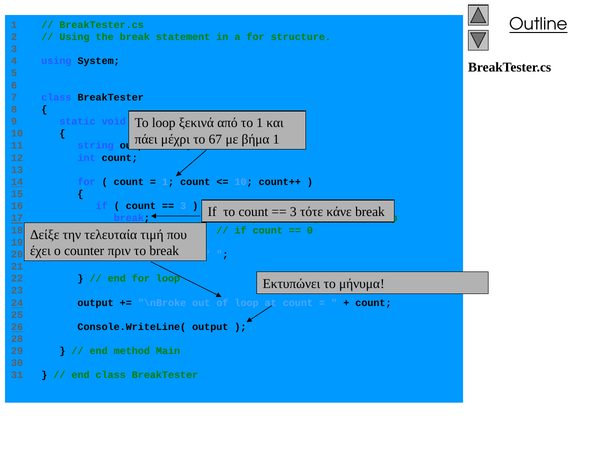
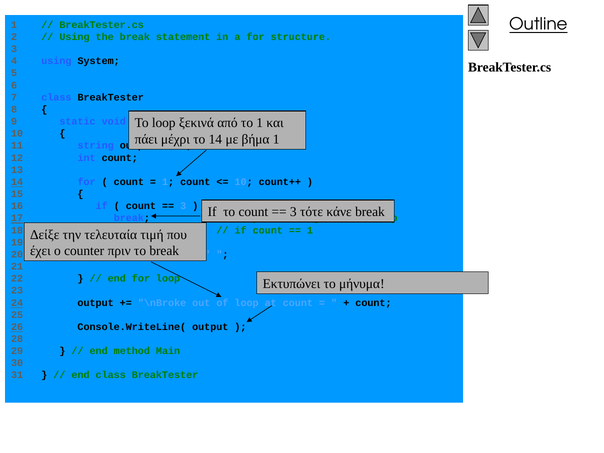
το 67: 67 -> 14
0 at (310, 230): 0 -> 1
